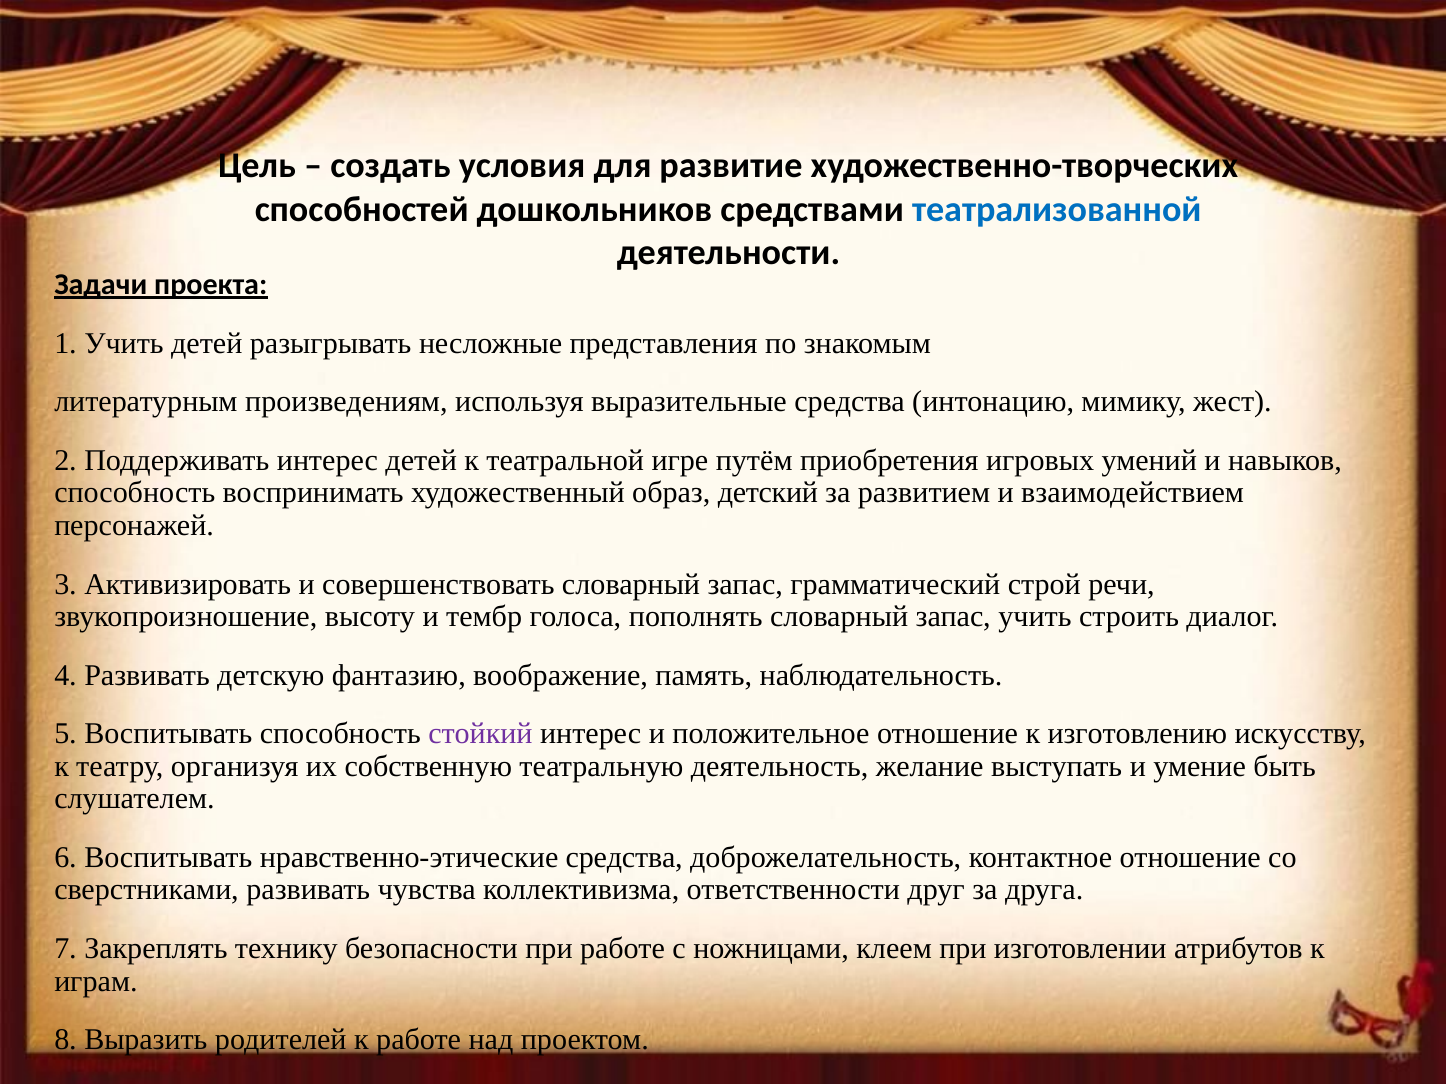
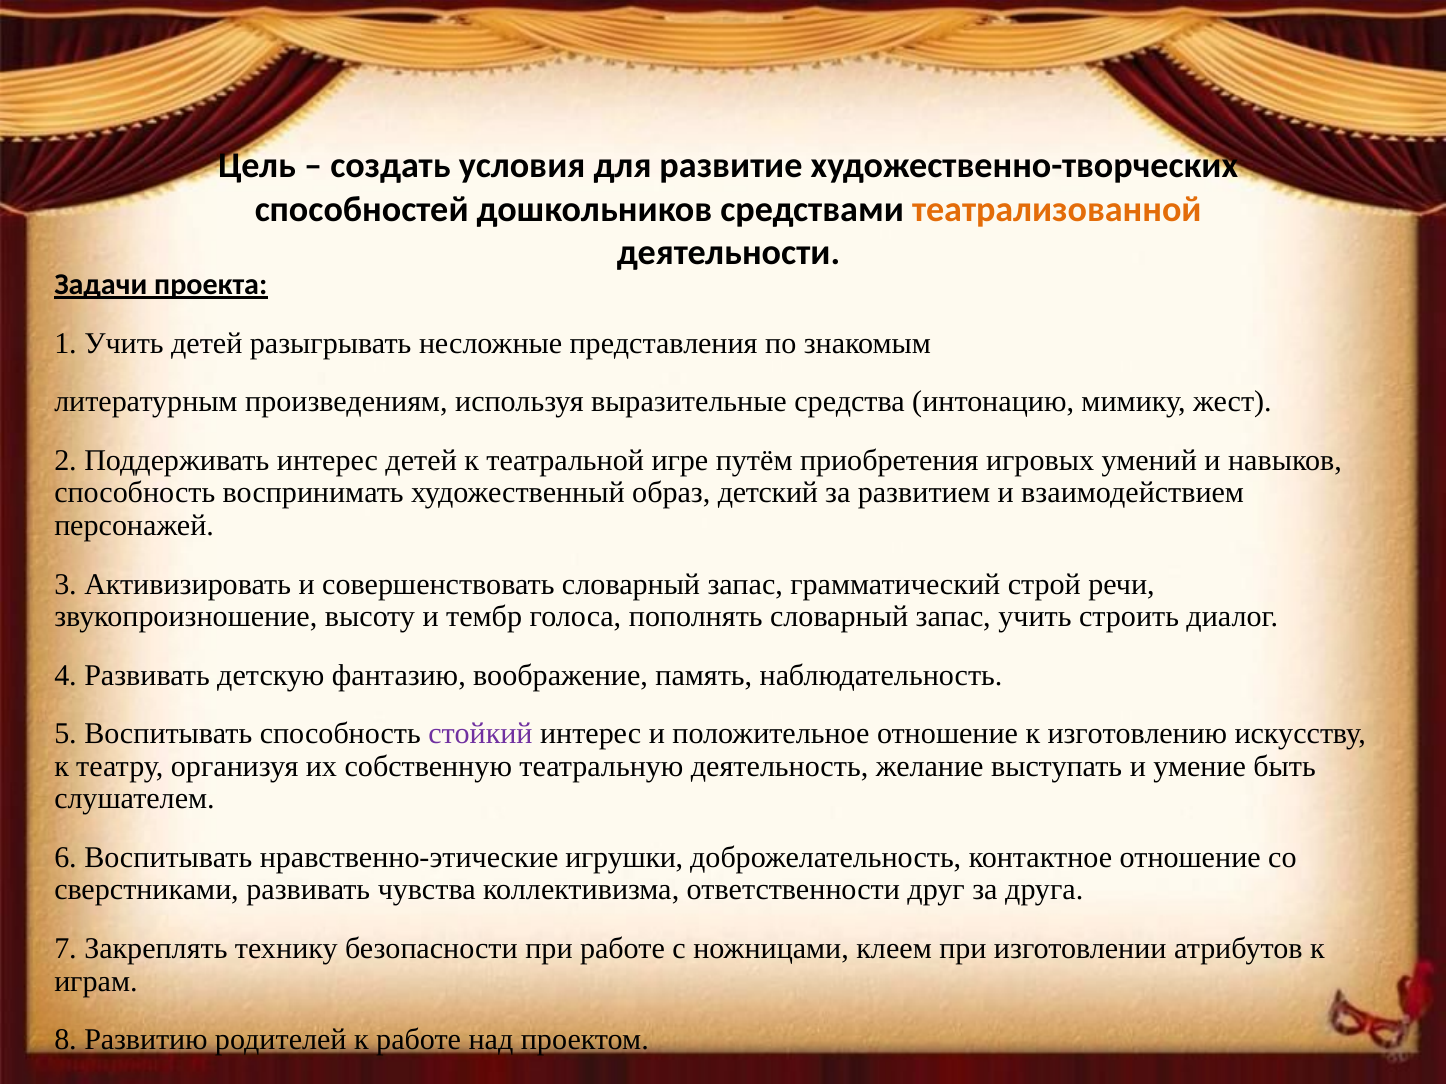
театрализованной colour: blue -> orange
нравственно-этические средства: средства -> игрушки
Выразить: Выразить -> Развитию
